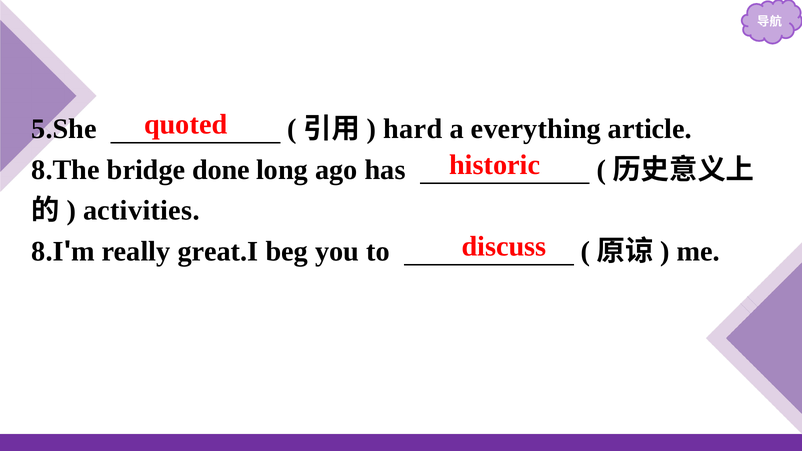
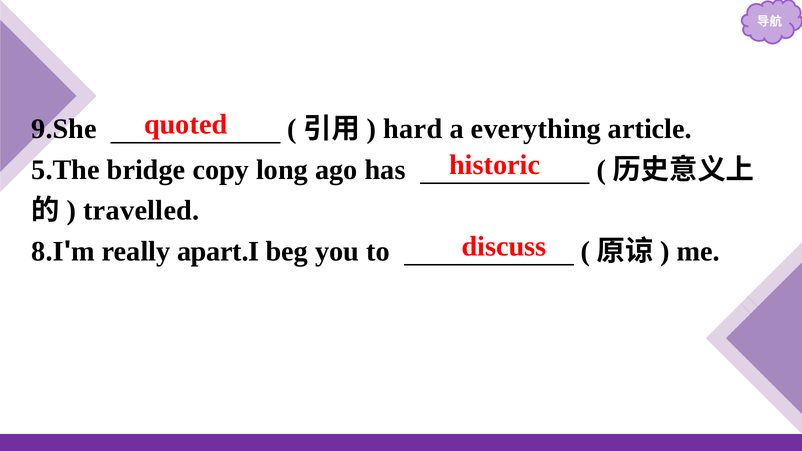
5.She: 5.She -> 9.She
8.The: 8.The -> 5.The
done: done -> copy
activities: activities -> travelled
great.I: great.I -> apart.I
